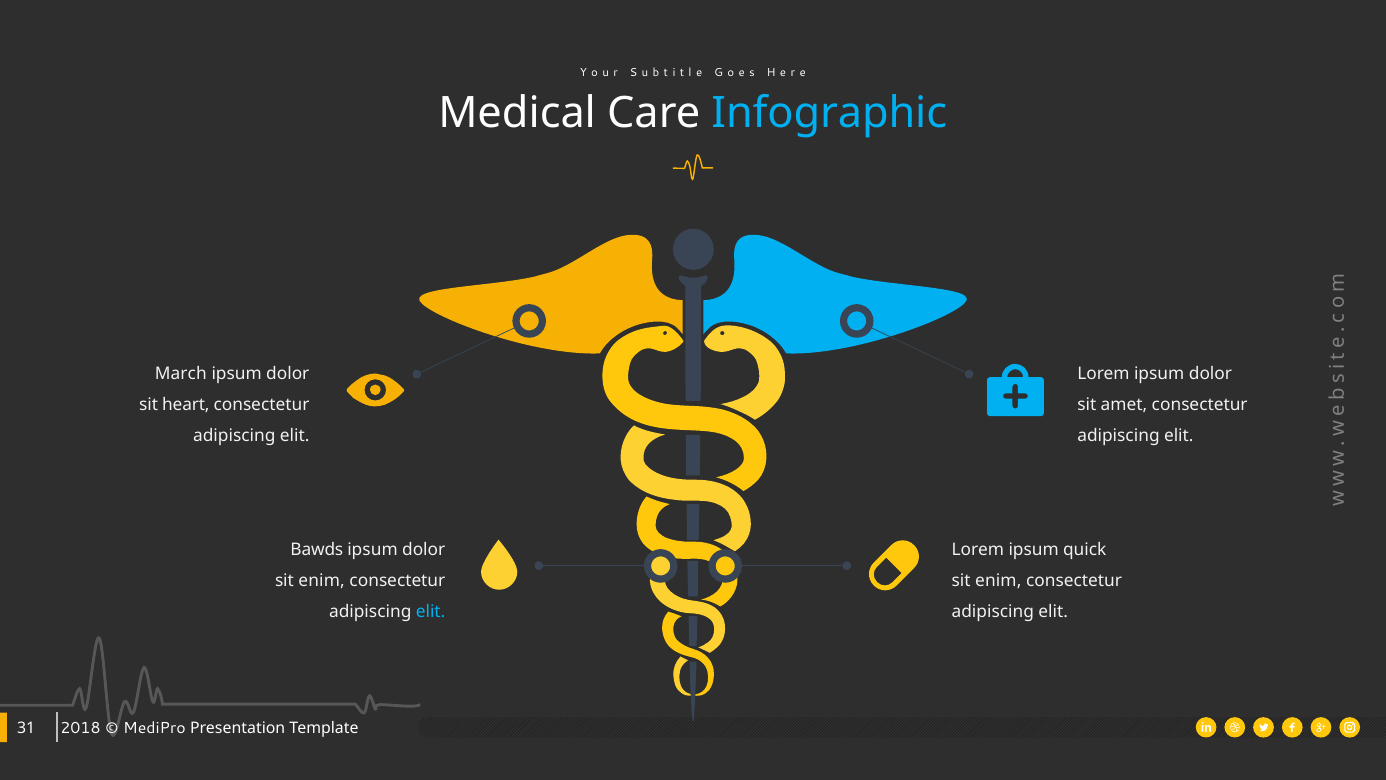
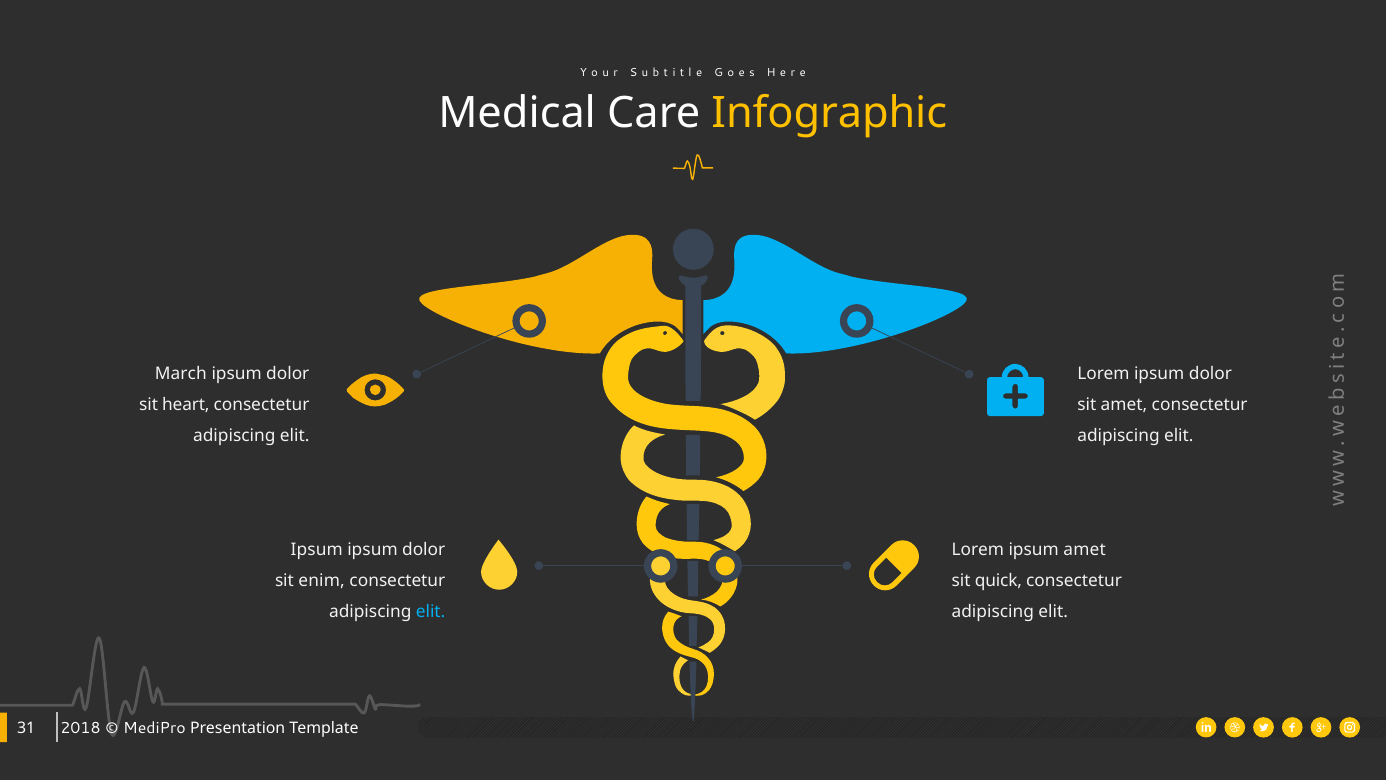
Infographic colour: light blue -> yellow
Bawds at (317, 549): Bawds -> Ipsum
ipsum quick: quick -> amet
enim at (998, 581): enim -> quick
